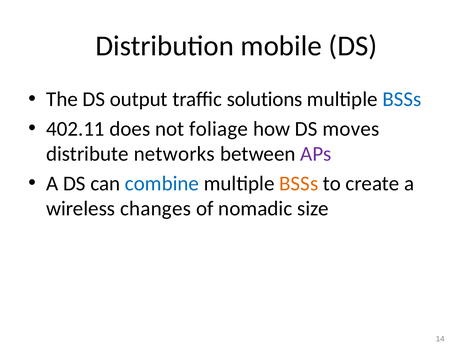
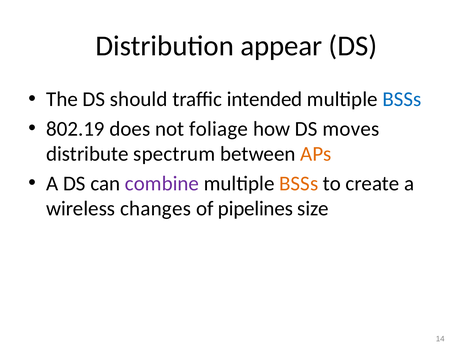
mobile: mobile -> appear
output: output -> should
solutions: solutions -> intended
402.11: 402.11 -> 802.19
networks: networks -> spectrum
APs colour: purple -> orange
combine colour: blue -> purple
nomadic: nomadic -> pipelines
